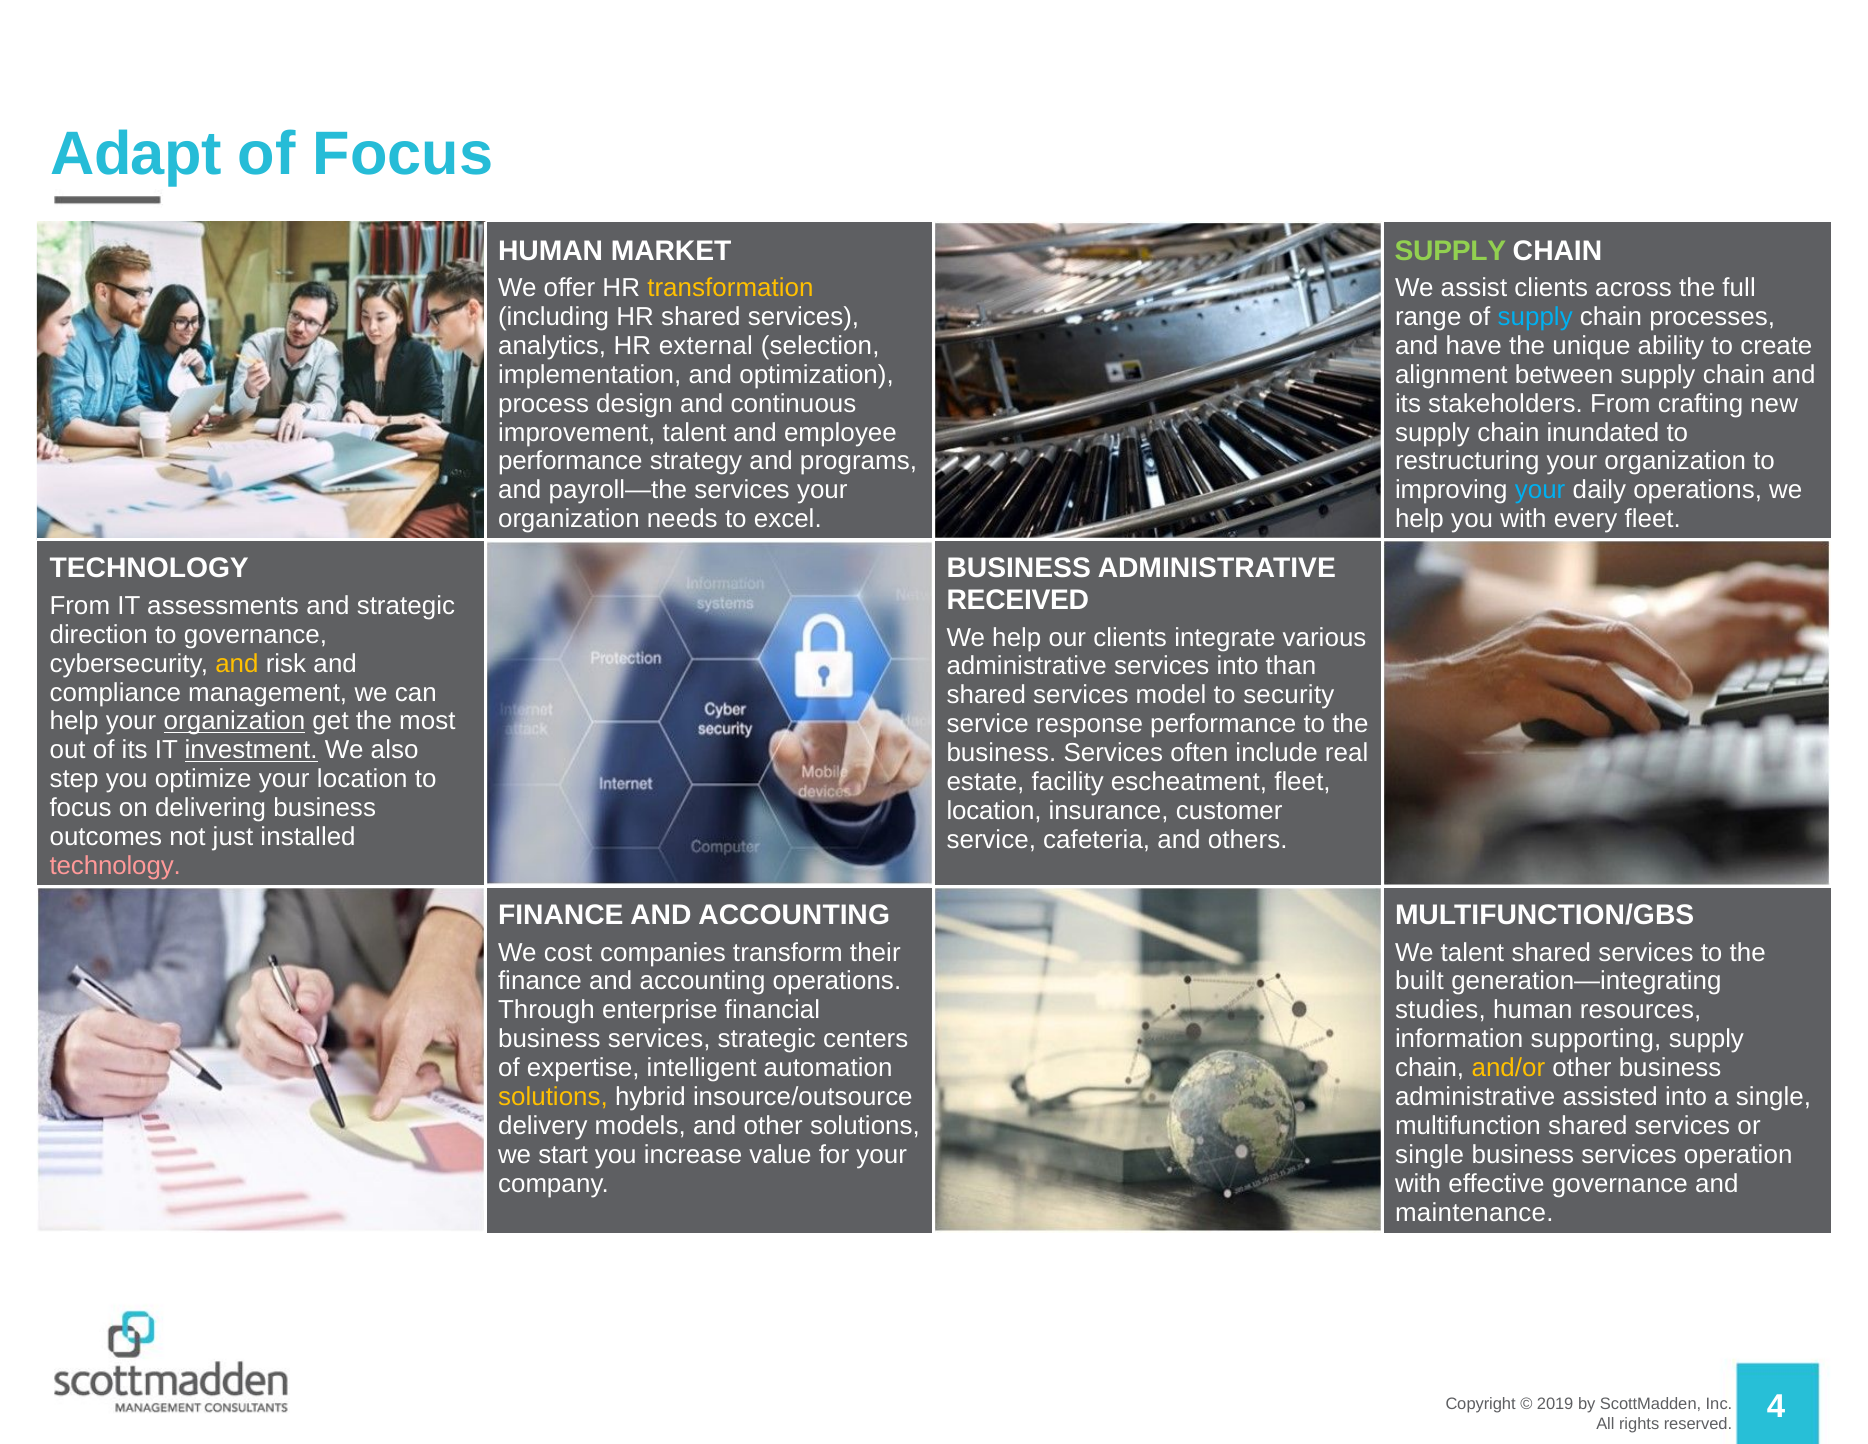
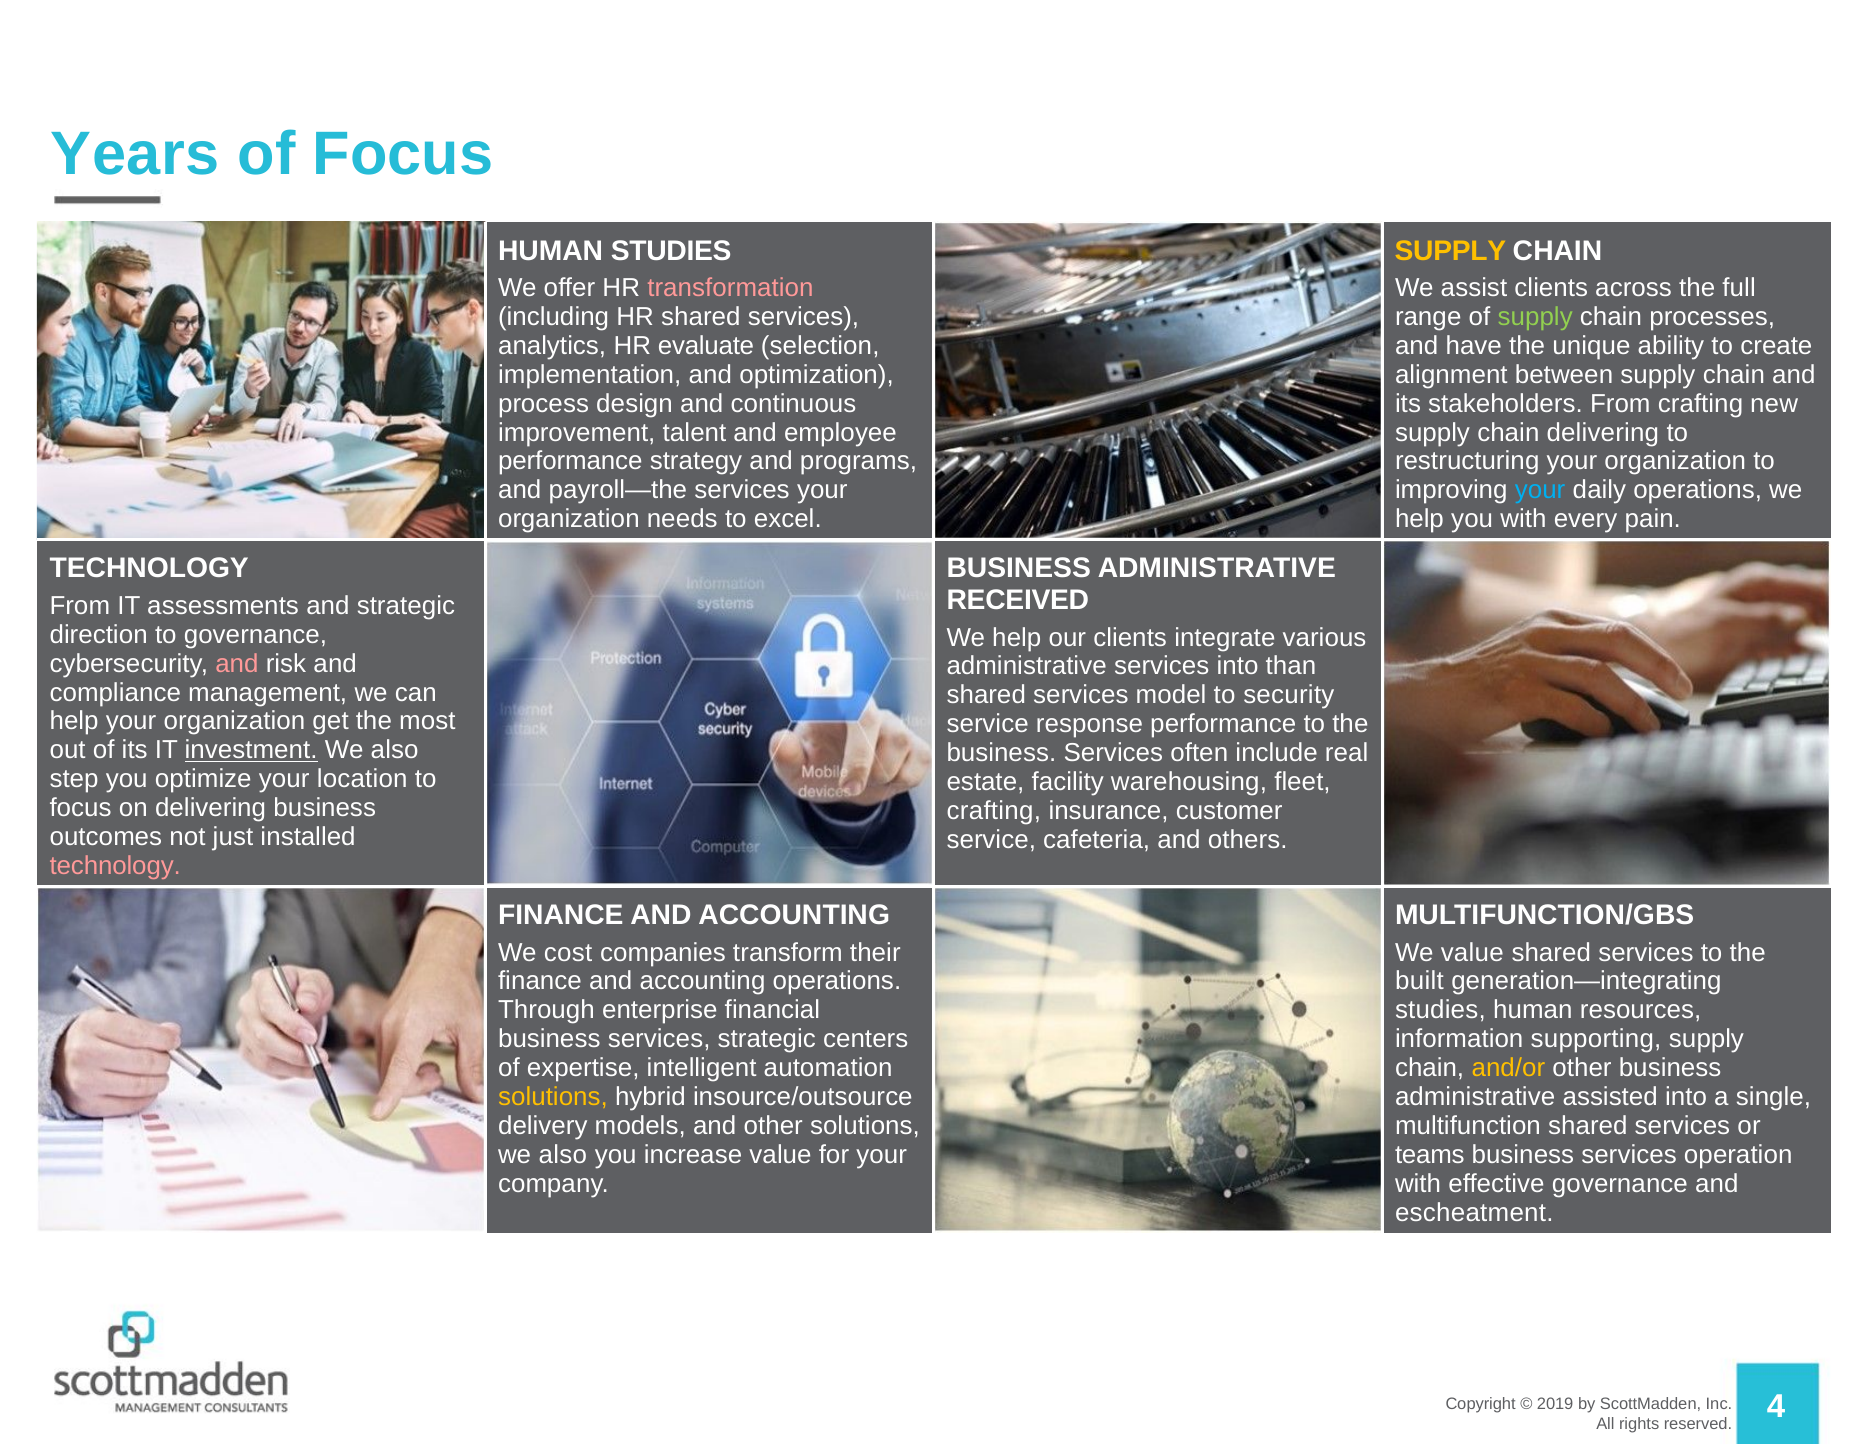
Adapt: Adapt -> Years
HUMAN MARKET: MARKET -> STUDIES
SUPPLY at (1450, 251) colour: light green -> yellow
transformation colour: yellow -> pink
supply at (1535, 317) colour: light blue -> light green
external: external -> evaluate
chain inundated: inundated -> delivering
every fleet: fleet -> pain
and at (237, 663) colour: yellow -> pink
organization at (235, 721) underline: present -> none
escheatment: escheatment -> warehousing
location at (994, 811): location -> crafting
We talent: talent -> value
start at (563, 1154): start -> also
single at (1430, 1154): single -> teams
maintenance: maintenance -> escheatment
